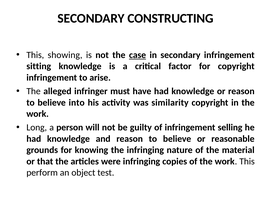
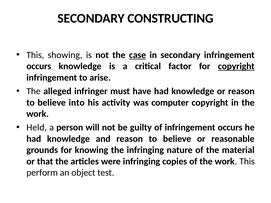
sitting at (39, 66): sitting -> occurs
copyright at (236, 66) underline: none -> present
similarity: similarity -> computer
Long: Long -> Held
of infringement selling: selling -> occurs
